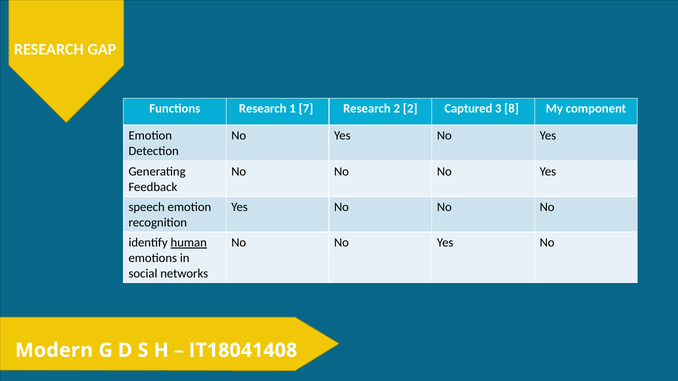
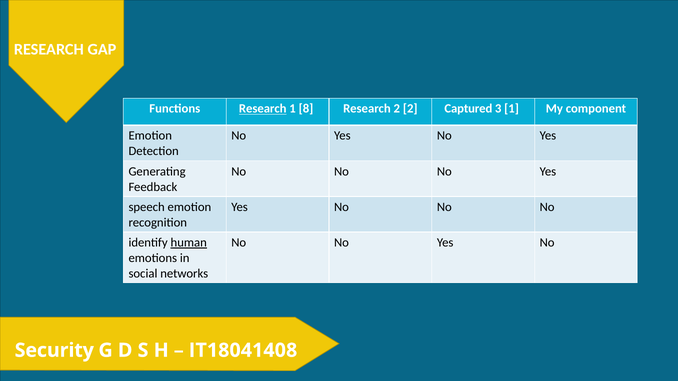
Research at (263, 109) underline: none -> present
7: 7 -> 8
3 8: 8 -> 1
Modern: Modern -> Security
